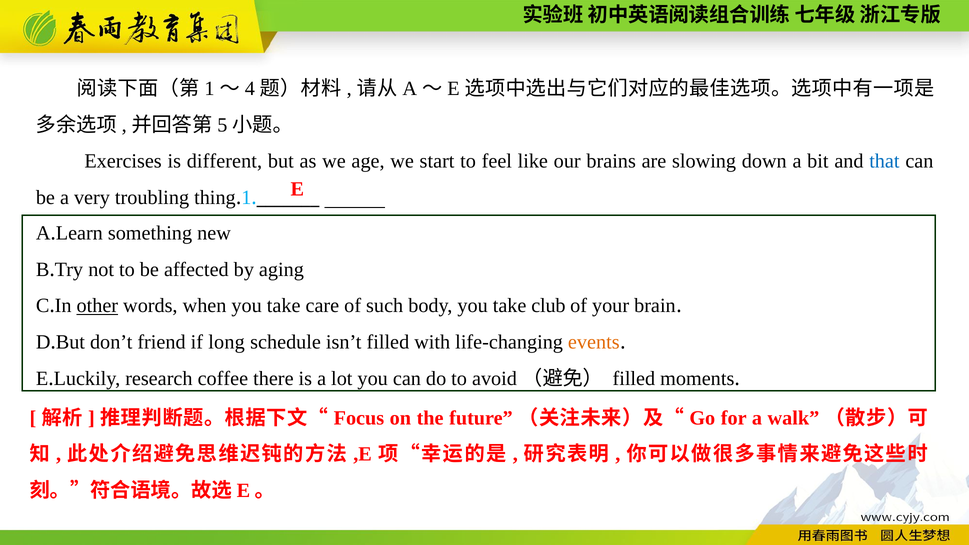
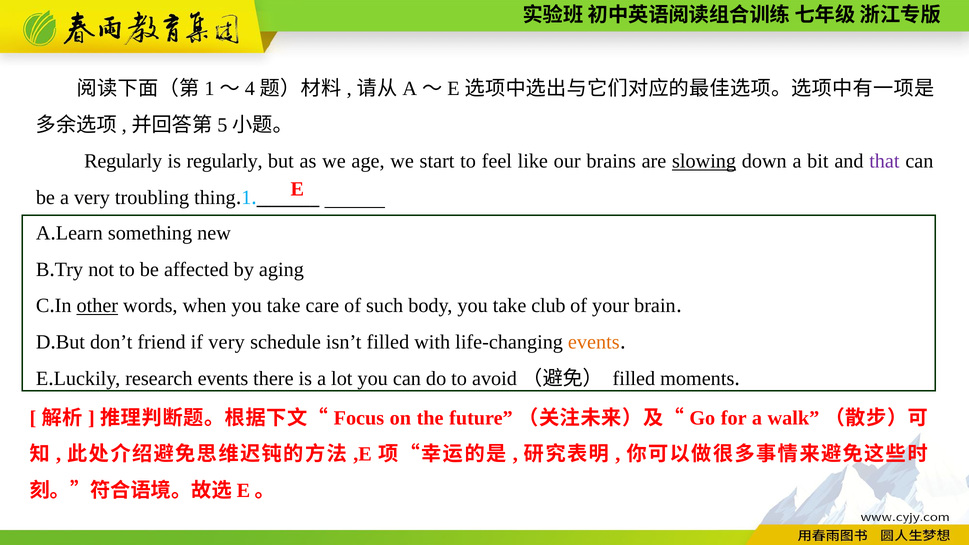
Exercises at (123, 161): Exercises -> Regularly
is different: different -> regularly
slowing underline: none -> present
that colour: blue -> purple
if long: long -> very
research coffee: coffee -> events
